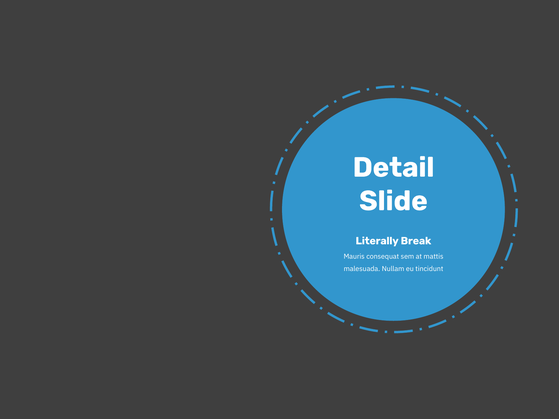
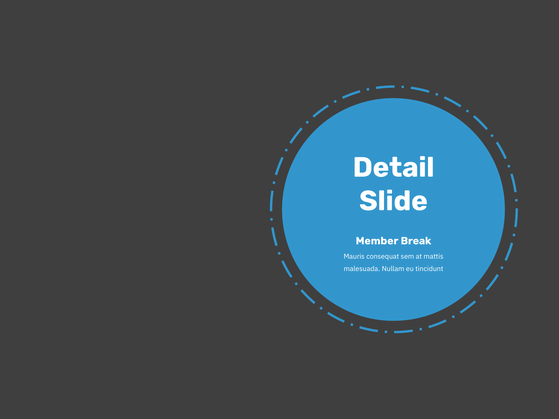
Literally: Literally -> Member
